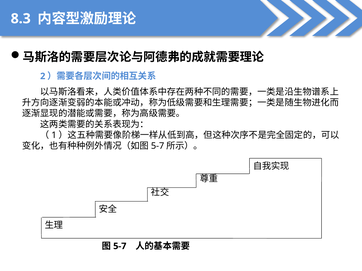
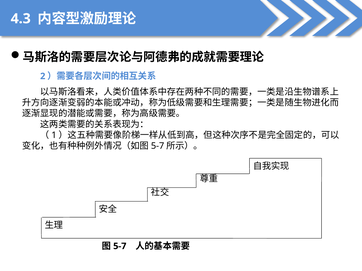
8.3: 8.3 -> 4.3
